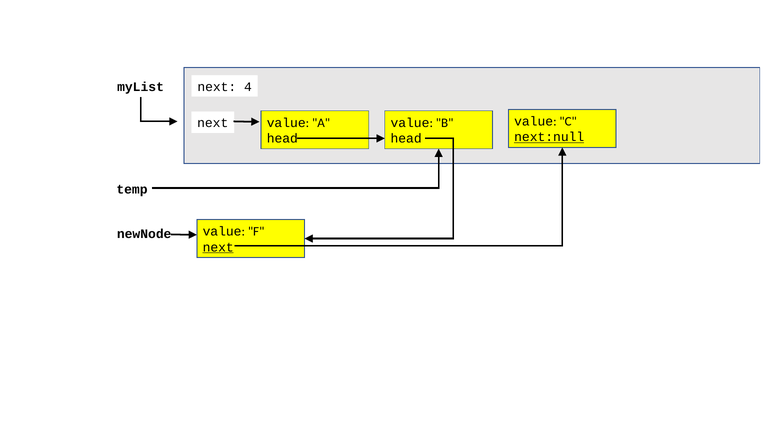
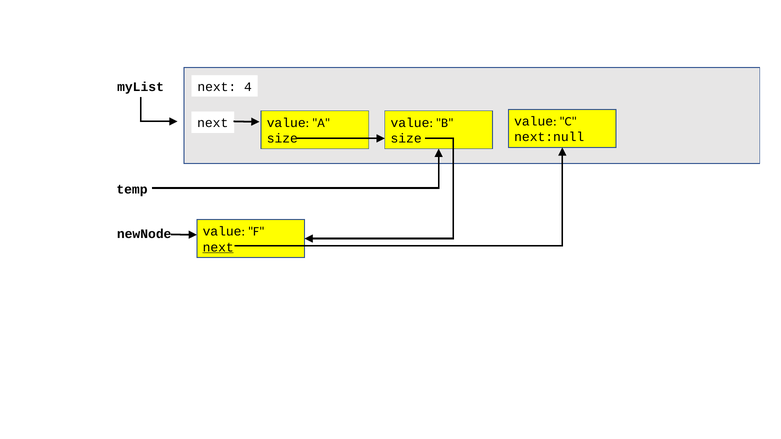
next:null underline: present -> none
head at (282, 139): head -> size
head at (406, 139): head -> size
